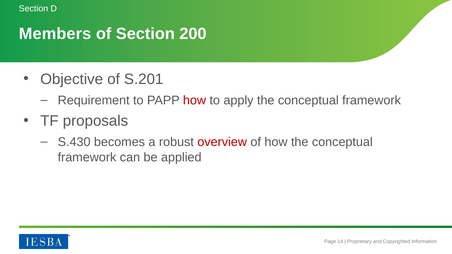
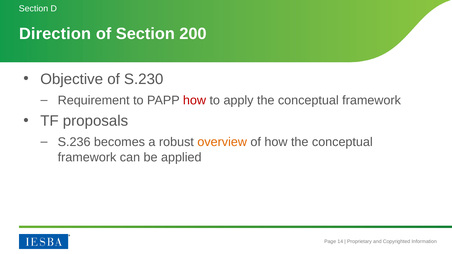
Members: Members -> Direction
S.201: S.201 -> S.230
S.430: S.430 -> S.236
overview colour: red -> orange
